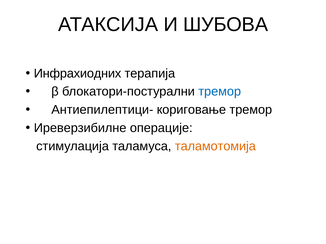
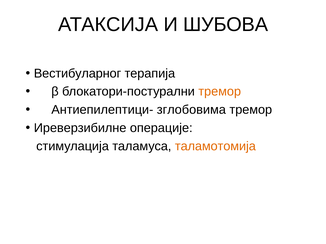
Инфрахиодних: Инфрахиодних -> Вестибуларног
тремор at (220, 92) colour: blue -> orange
кориговање: кориговање -> зглобовима
